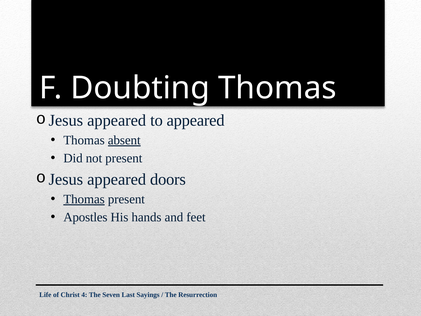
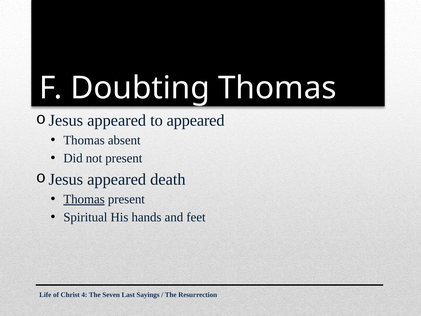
absent underline: present -> none
doors: doors -> death
Apostles: Apostles -> Spiritual
